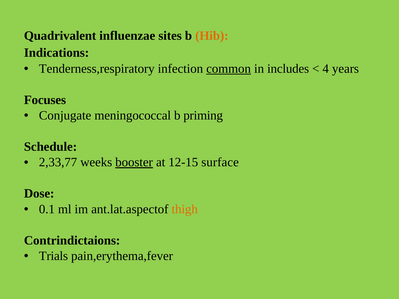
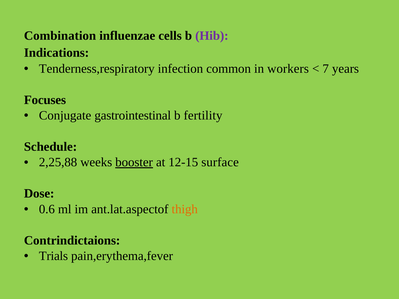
Quadrivalent: Quadrivalent -> Combination
sites: sites -> cells
Hib colour: orange -> purple
common underline: present -> none
includes: includes -> workers
4: 4 -> 7
meningococcal: meningococcal -> gastrointestinal
priming: priming -> fertility
2,33,77: 2,33,77 -> 2,25,88
0.1: 0.1 -> 0.6
